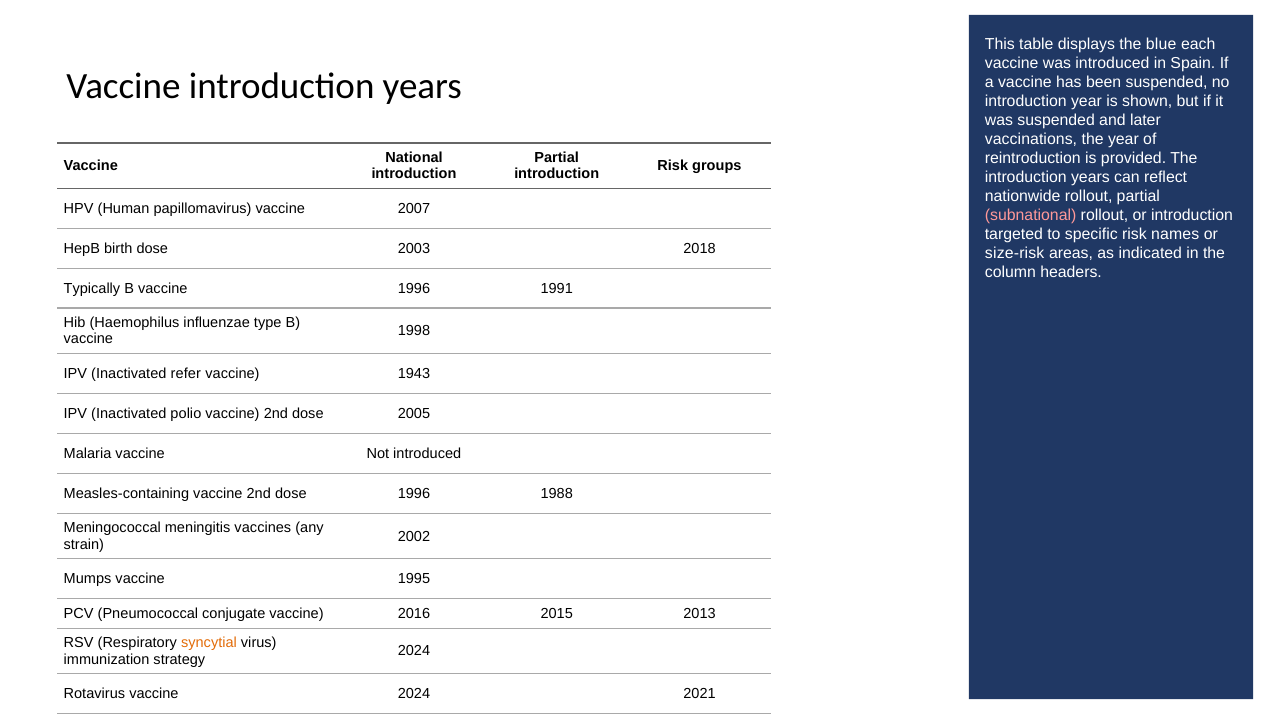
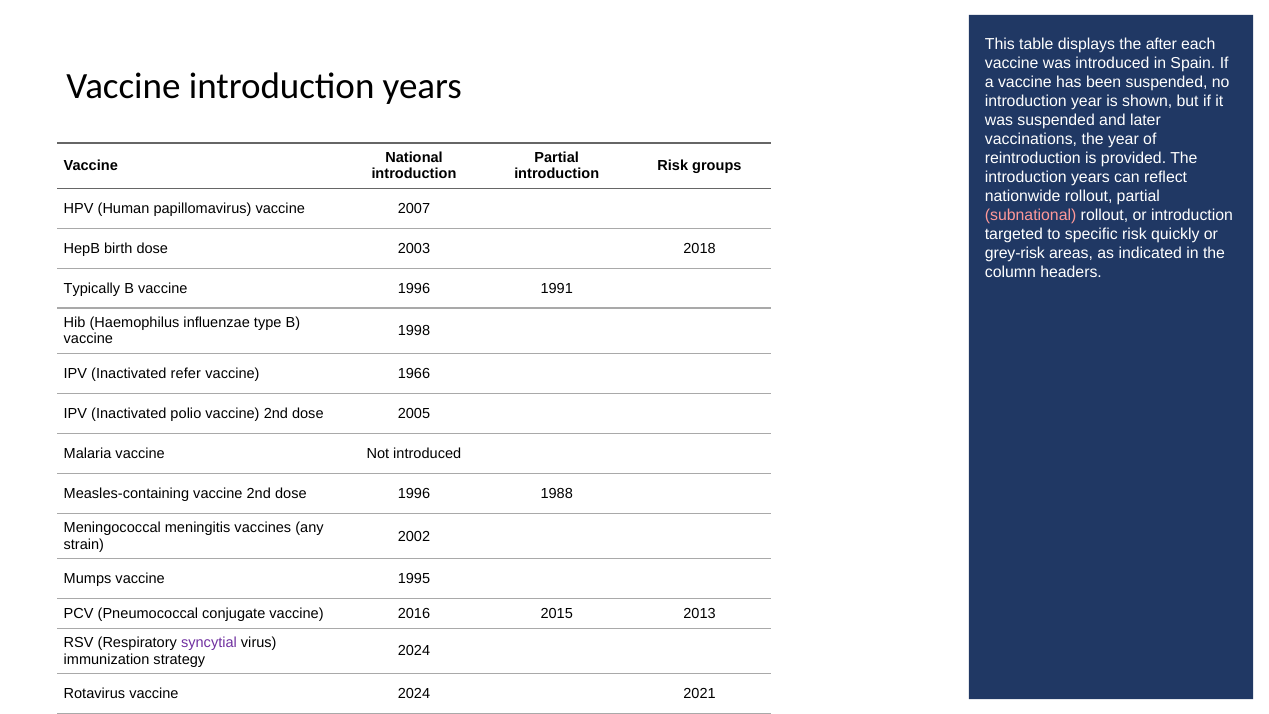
blue: blue -> after
names: names -> quickly
size-risk: size-risk -> grey-risk
1943: 1943 -> 1966
syncytial colour: orange -> purple
